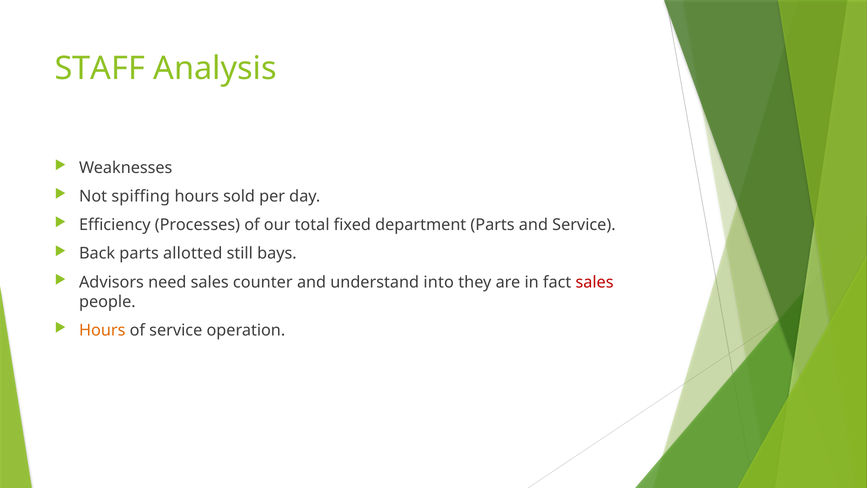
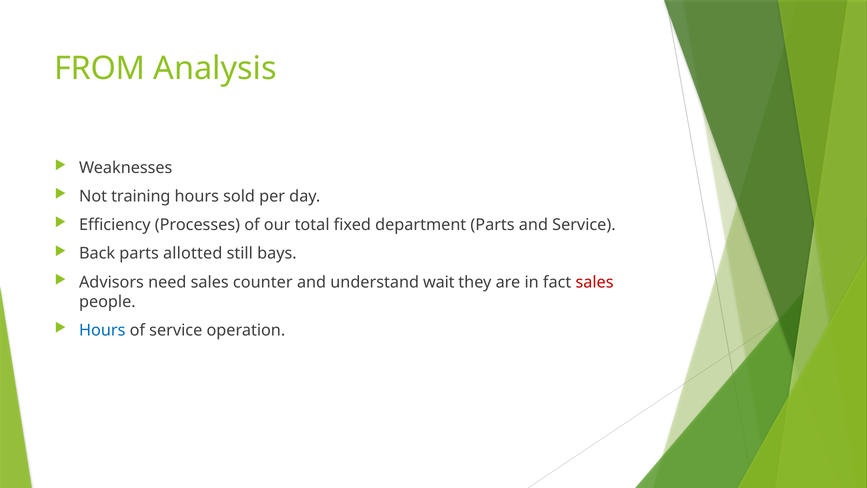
STAFF: STAFF -> FROM
spiffing: spiffing -> training
into: into -> wait
Hours at (102, 330) colour: orange -> blue
